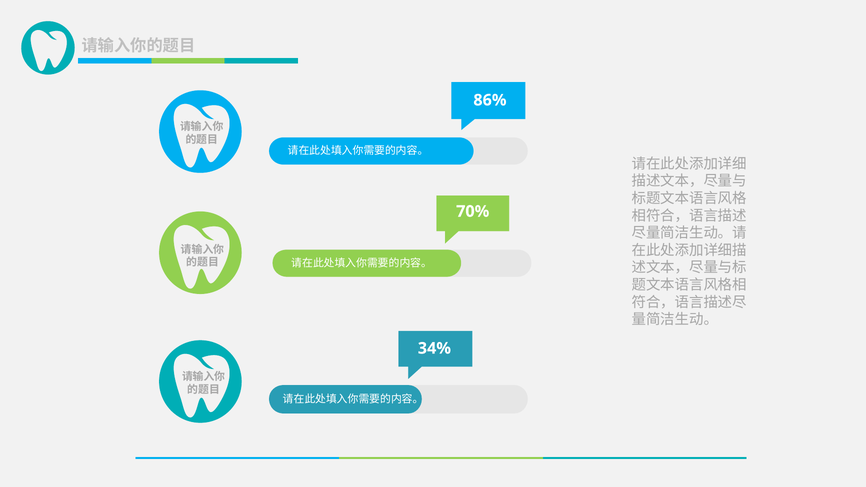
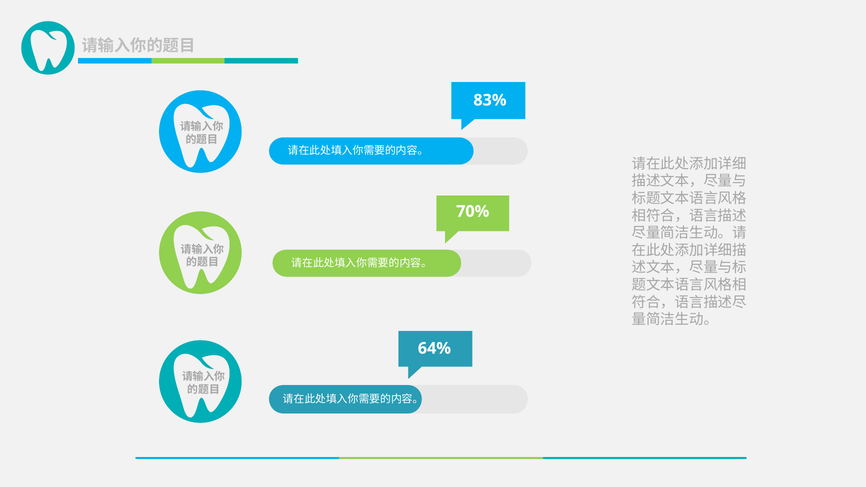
86%: 86% -> 83%
34%: 34% -> 64%
